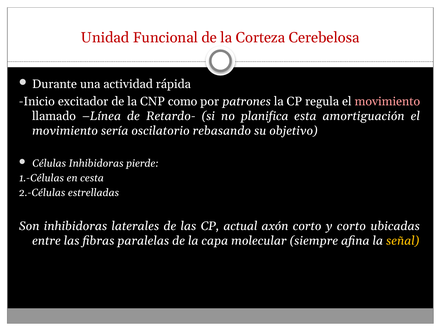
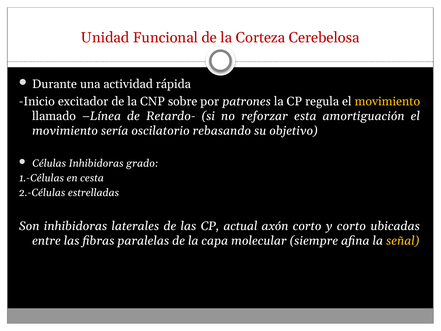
como: como -> sobre
movimiento at (387, 101) colour: pink -> yellow
planifica: planifica -> reforzar
pierde: pierde -> grado
